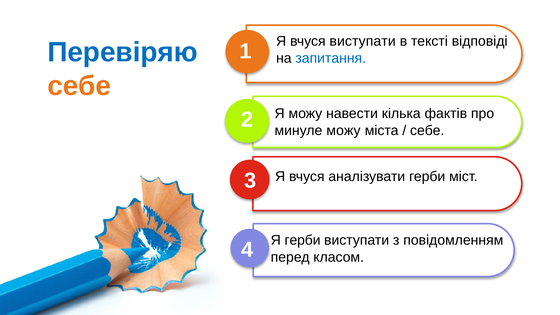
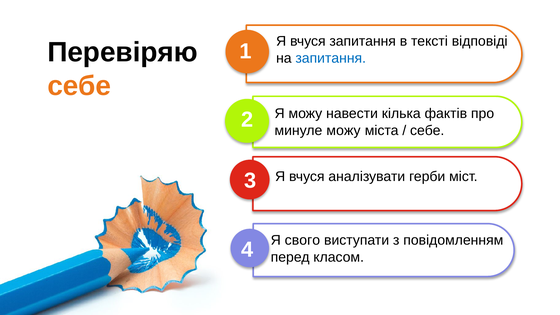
вчуся виступати: виступати -> запитання
Перевіряю colour: blue -> black
Я герби: герби -> свого
